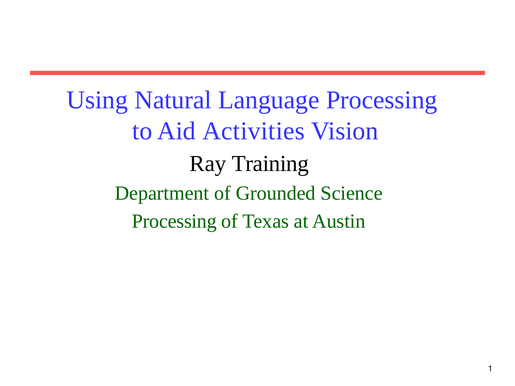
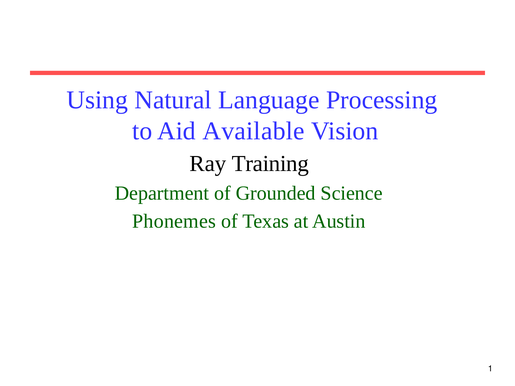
Activities: Activities -> Available
Processing at (174, 221): Processing -> Phonemes
